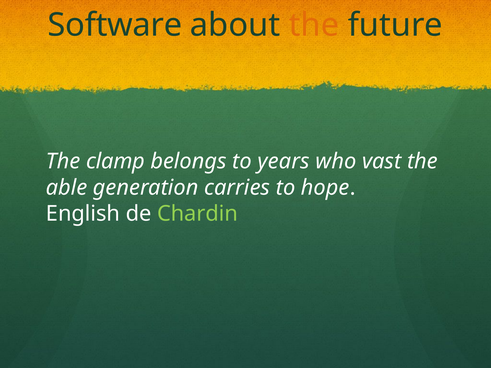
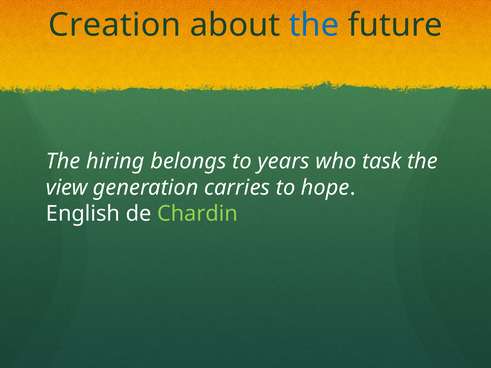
Software: Software -> Creation
the at (314, 25) colour: orange -> blue
clamp: clamp -> hiring
vast: vast -> task
able: able -> view
